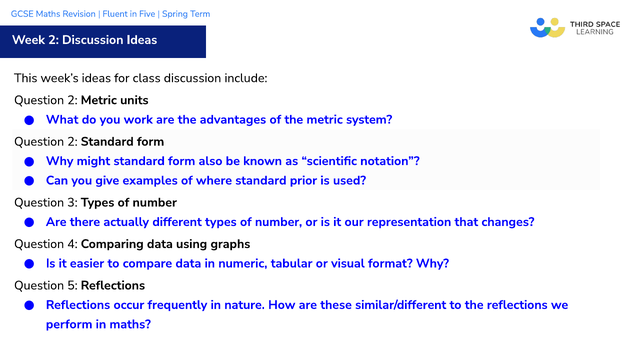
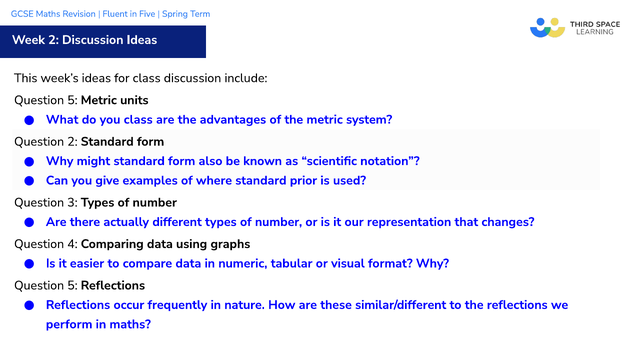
2 at (72, 100): 2 -> 5
you work: work -> class
